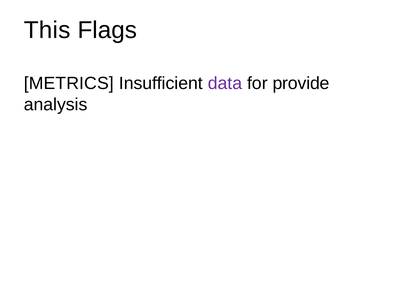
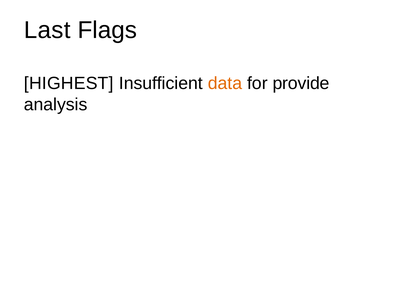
This: This -> Last
METRICS: METRICS -> HIGHEST
data colour: purple -> orange
